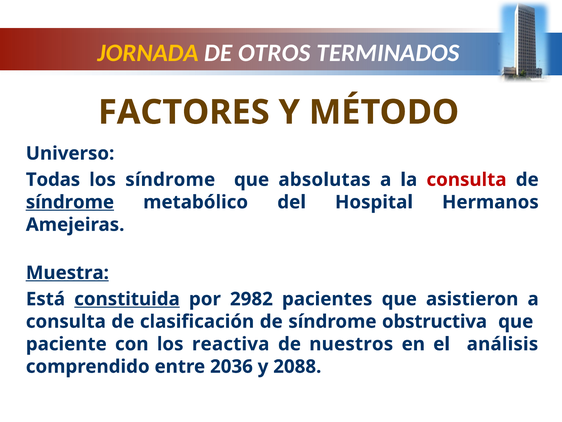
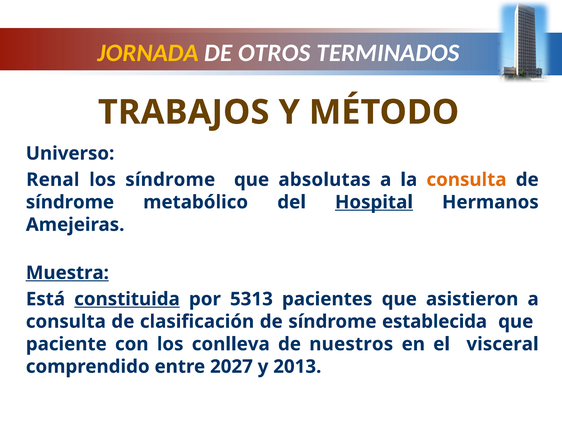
FACTORES: FACTORES -> TRABAJOS
Todas: Todas -> Renal
consulta at (466, 179) colour: red -> orange
síndrome at (70, 202) underline: present -> none
Hospital underline: none -> present
2982: 2982 -> 5313
obstructiva: obstructiva -> establecida
reactiva: reactiva -> conlleva
análisis: análisis -> visceral
2036: 2036 -> 2027
2088: 2088 -> 2013
